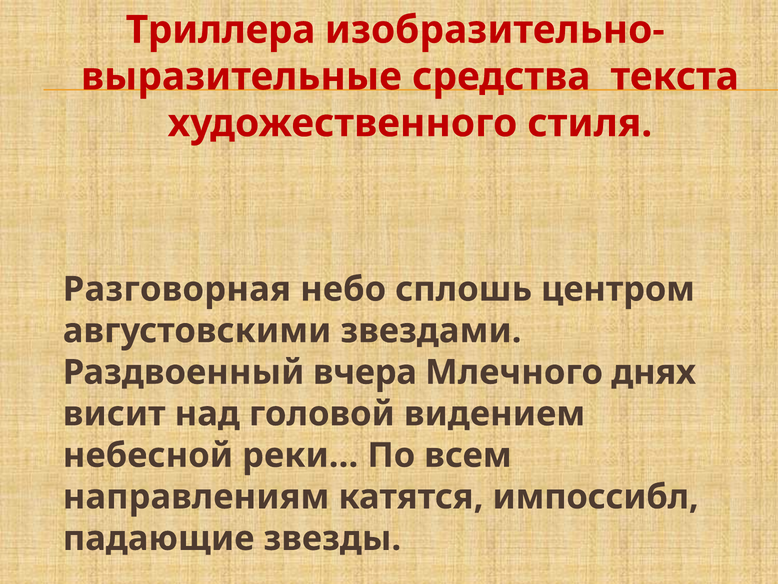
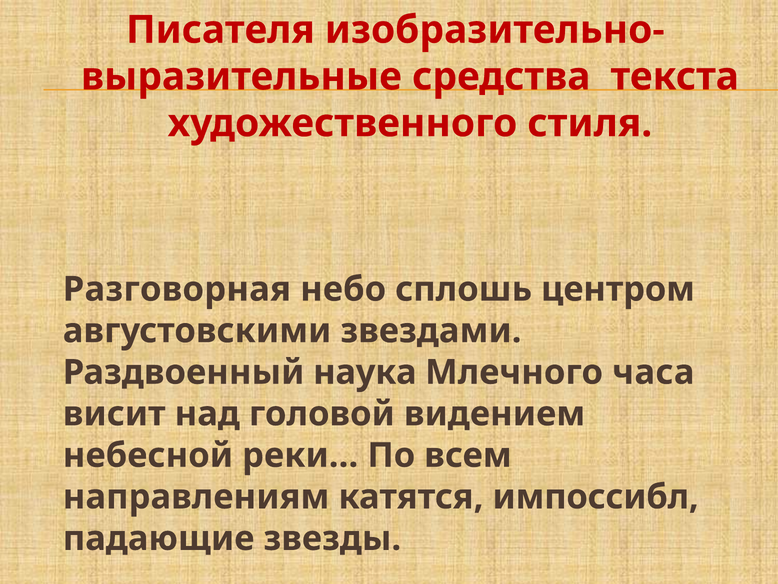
Триллера: Триллера -> Писателя
вчера: вчера -> наука
днях: днях -> часа
